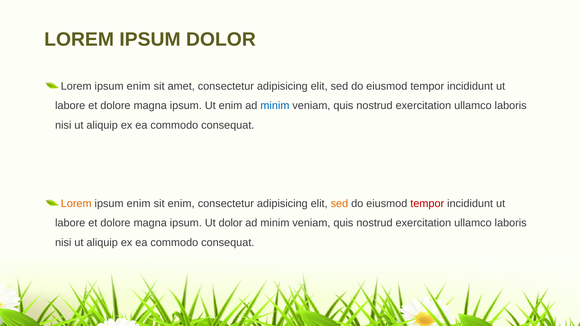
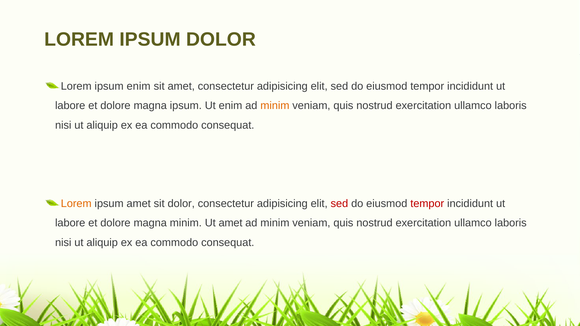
minim at (275, 106) colour: blue -> orange
enim at (139, 204): enim -> amet
sit enim: enim -> dolor
sed at (339, 204) colour: orange -> red
ipsum at (186, 223): ipsum -> minim
Ut dolor: dolor -> amet
